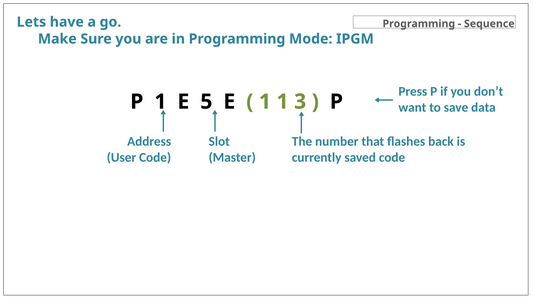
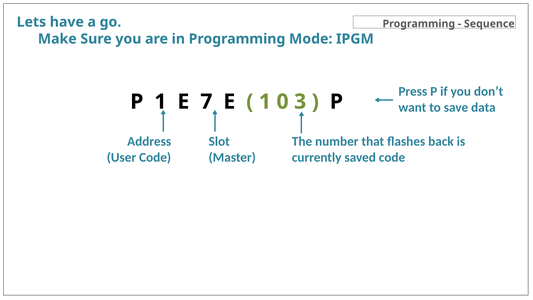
5: 5 -> 7
1 1: 1 -> 0
